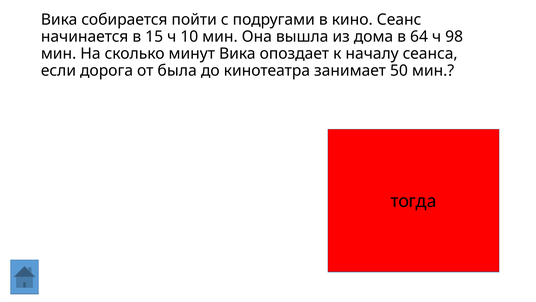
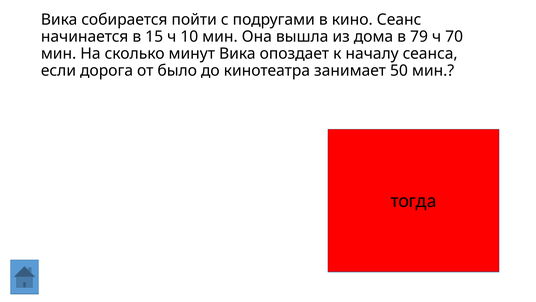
64: 64 -> 79
98: 98 -> 70
была: была -> было
